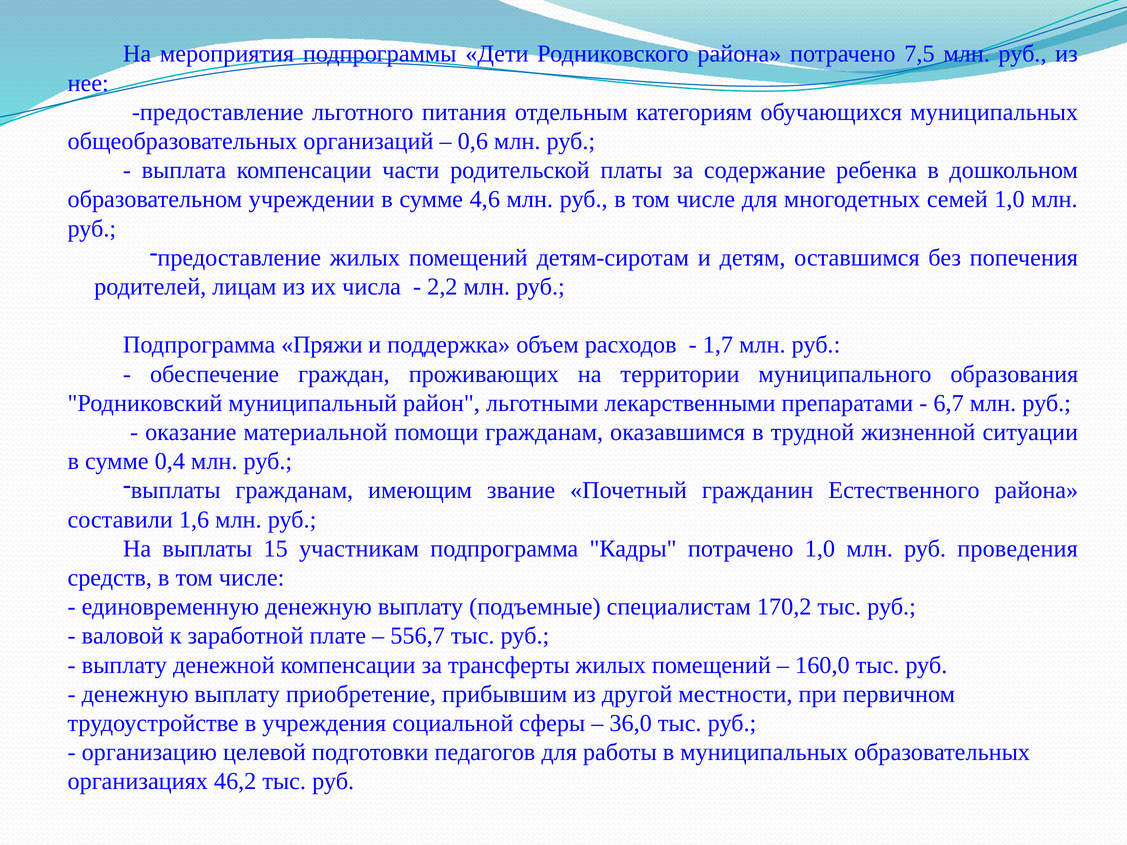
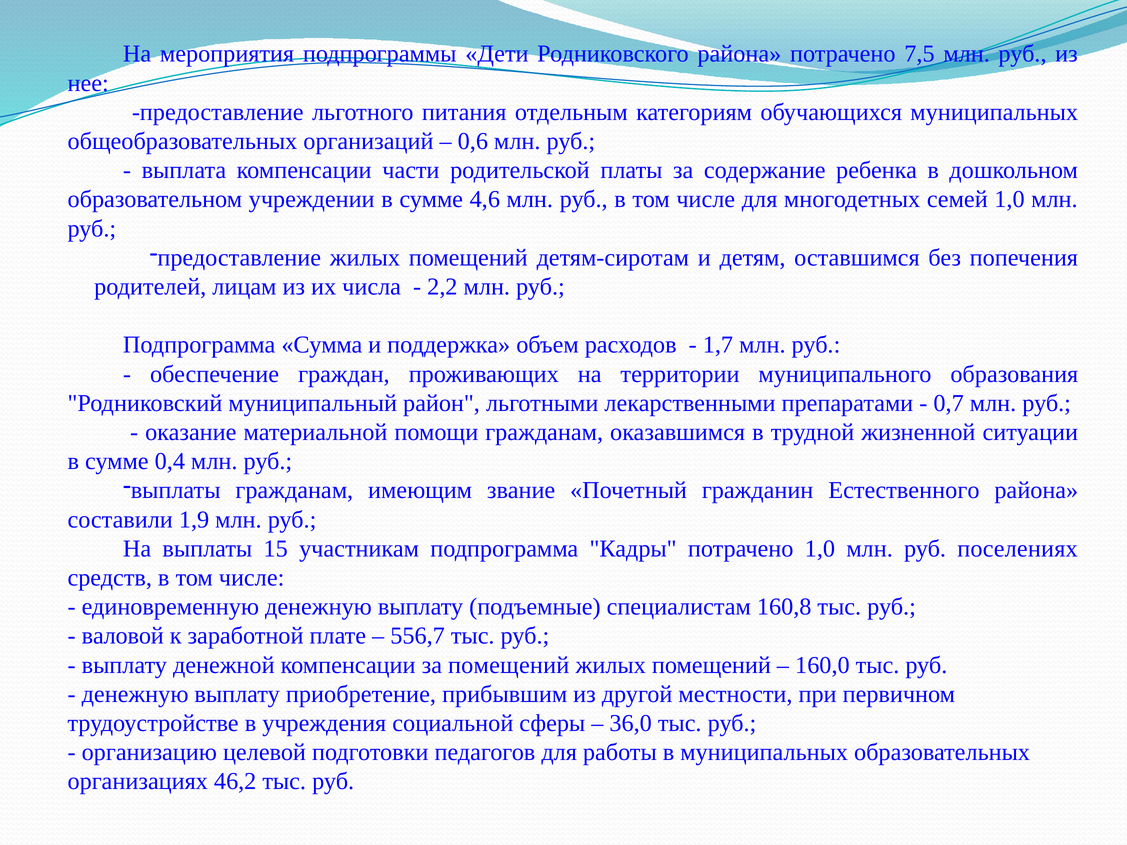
Пряжи: Пряжи -> Сумма
6,7: 6,7 -> 0,7
1,6: 1,6 -> 1,9
проведения: проведения -> поселениях
170,2: 170,2 -> 160,8
за трансферты: трансферты -> помещений
